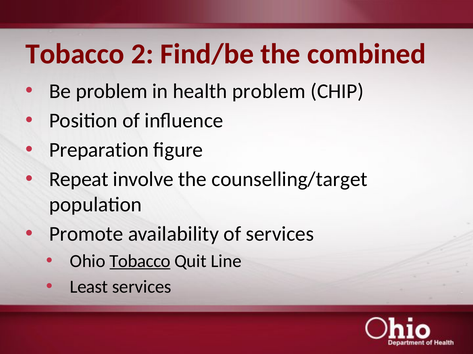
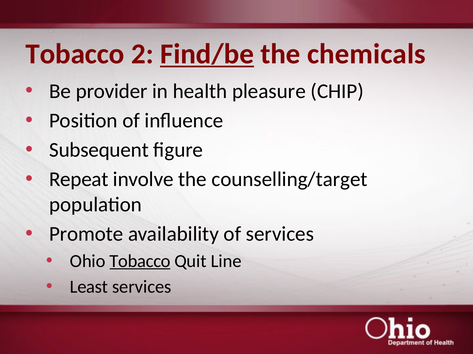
Find/be underline: none -> present
combined: combined -> chemicals
Be problem: problem -> provider
health problem: problem -> pleasure
Preparation: Preparation -> Subsequent
